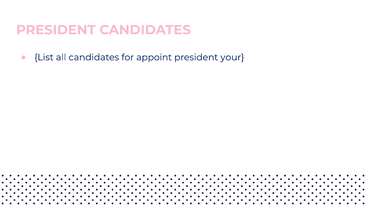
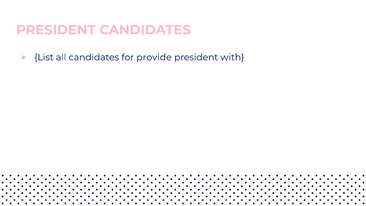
appoint: appoint -> provide
your: your -> with
